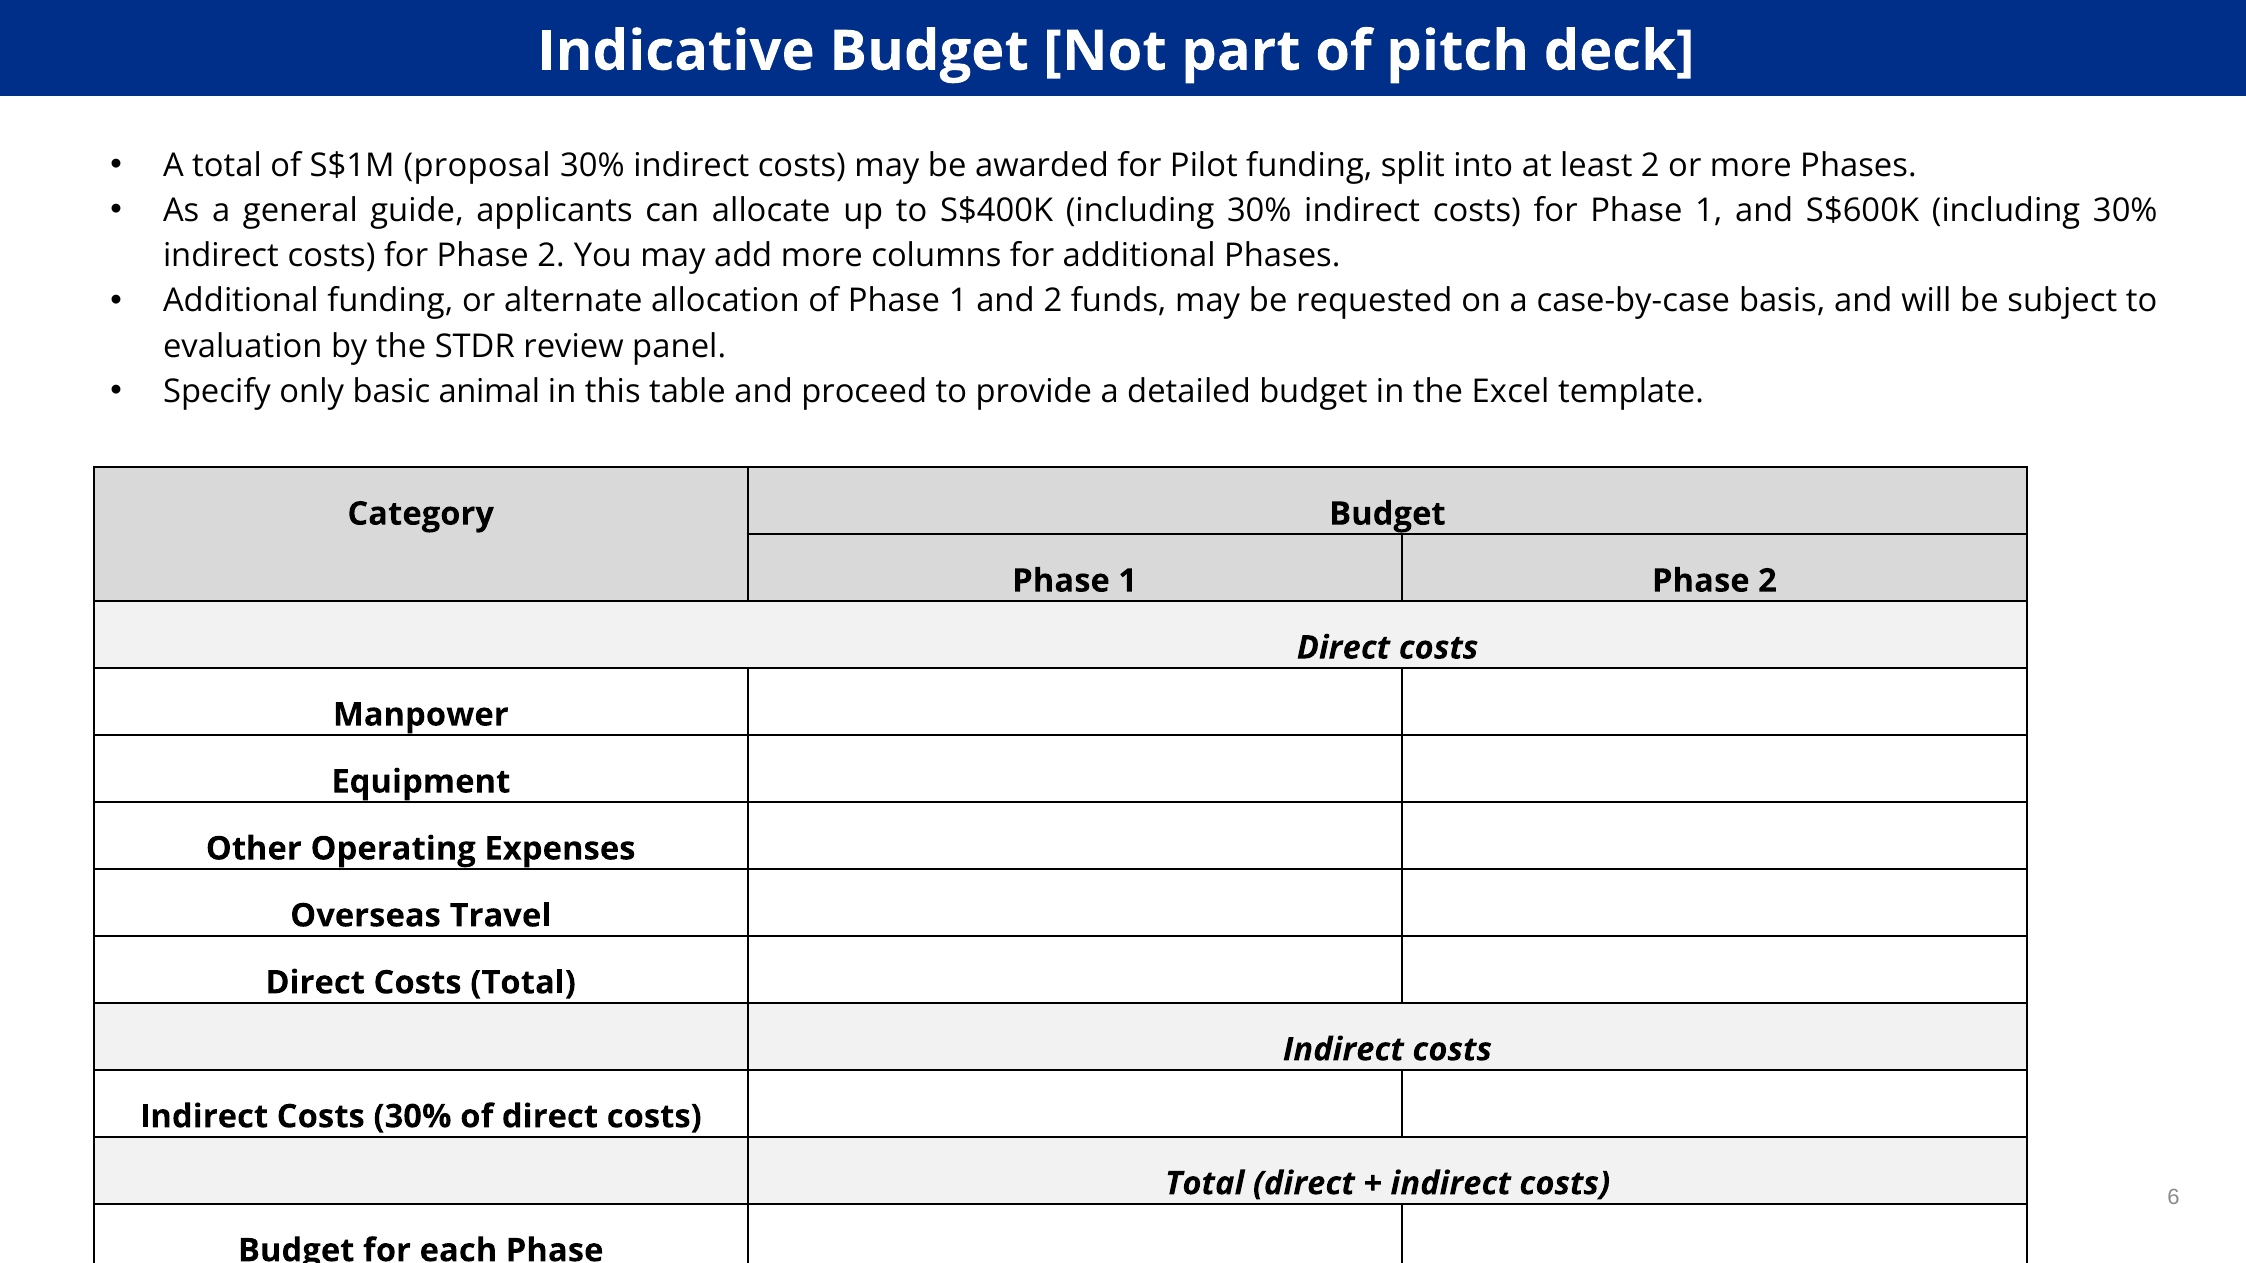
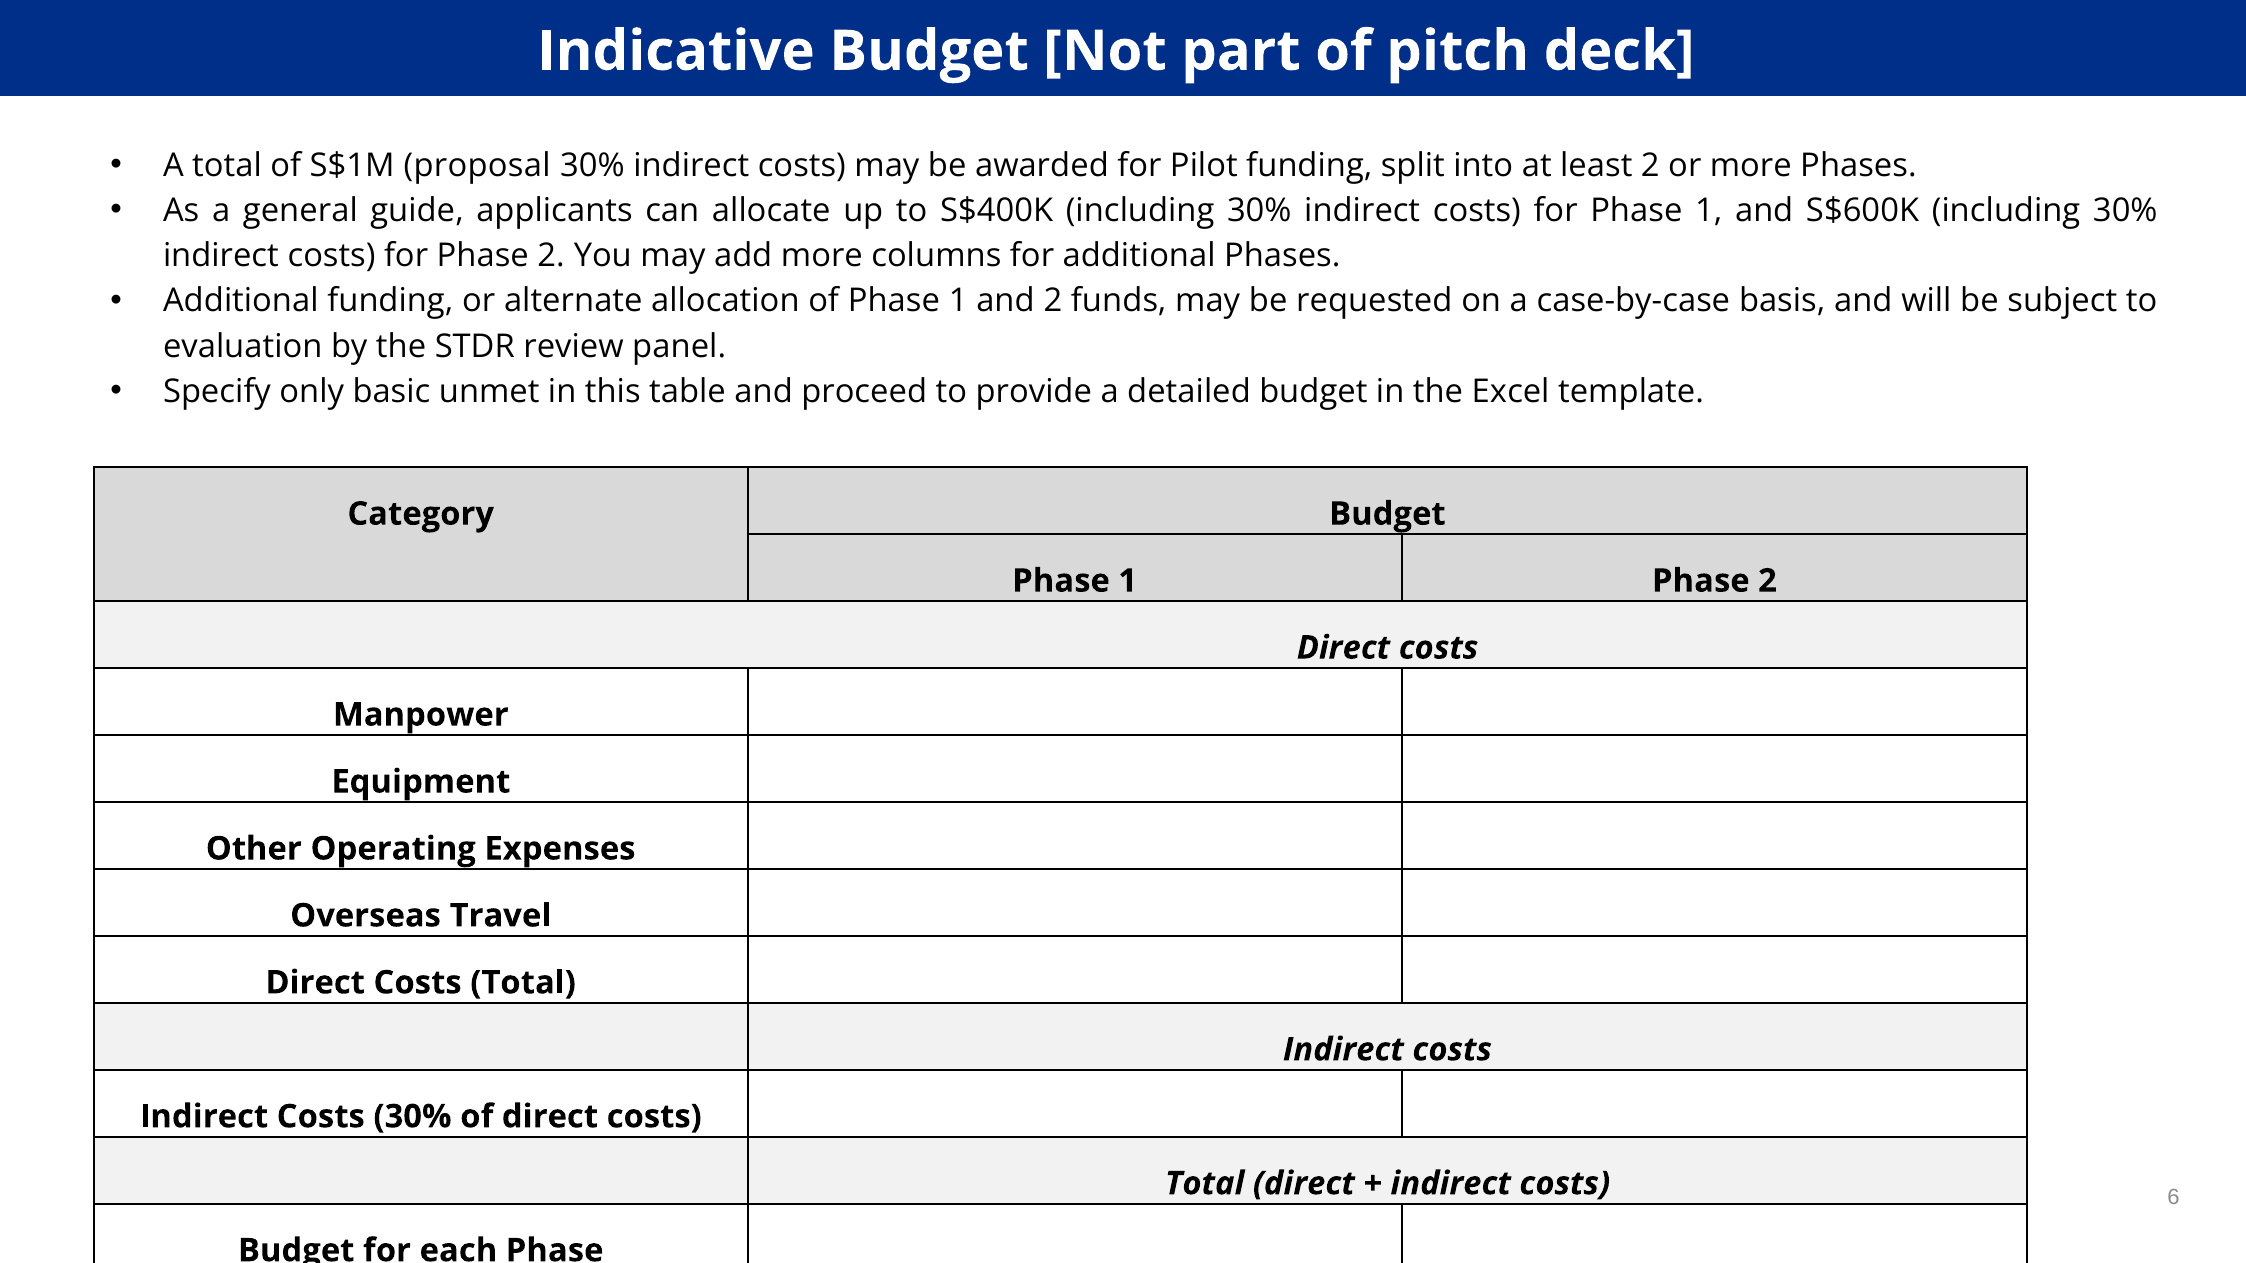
animal: animal -> unmet
